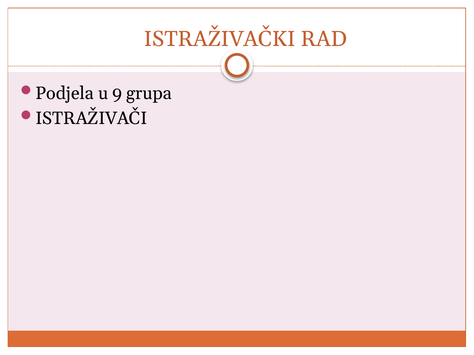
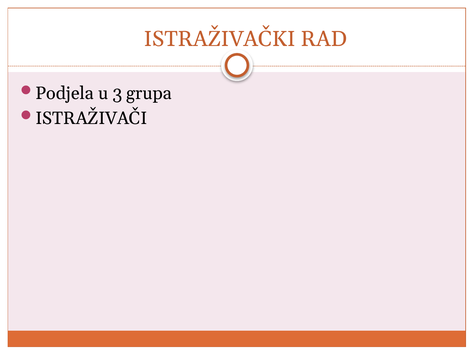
9: 9 -> 3
